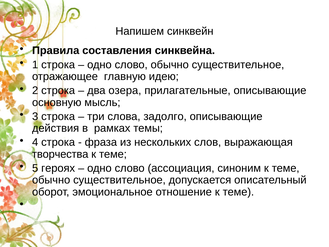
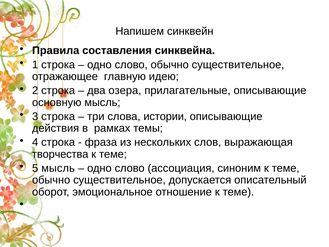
задолго: задолго -> истории
5 героях: героях -> мысль
